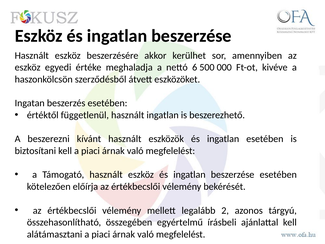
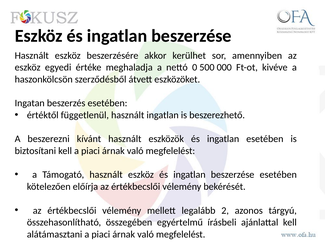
6: 6 -> 0
